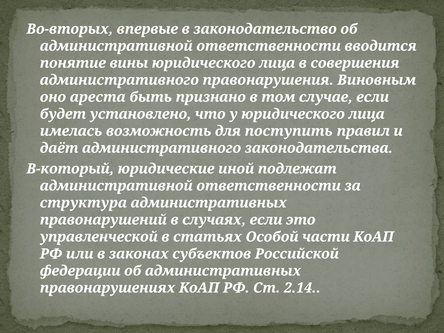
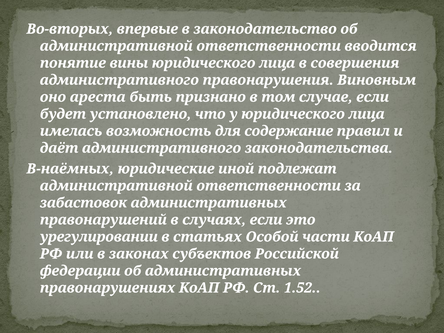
поступить: поступить -> содержание
В-который: В-который -> В-наёмных
структура: структура -> забастовок
управленческой: управленческой -> урегулировании
2.14: 2.14 -> 1.52
